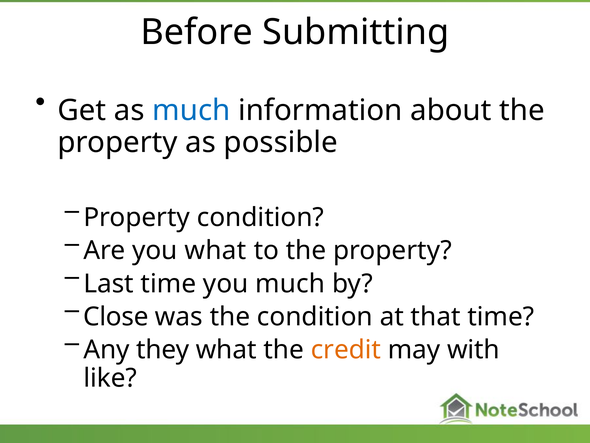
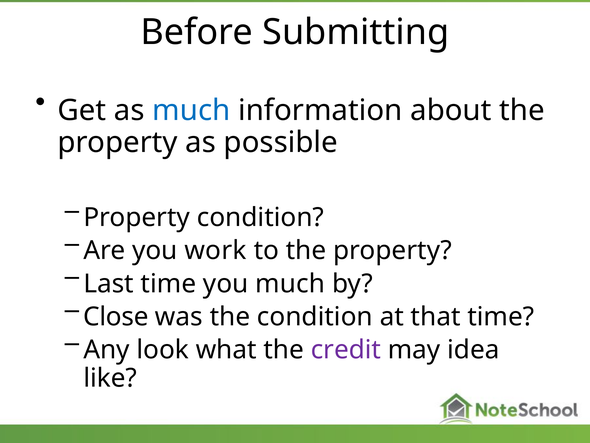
you what: what -> work
they: they -> look
credit colour: orange -> purple
with: with -> idea
